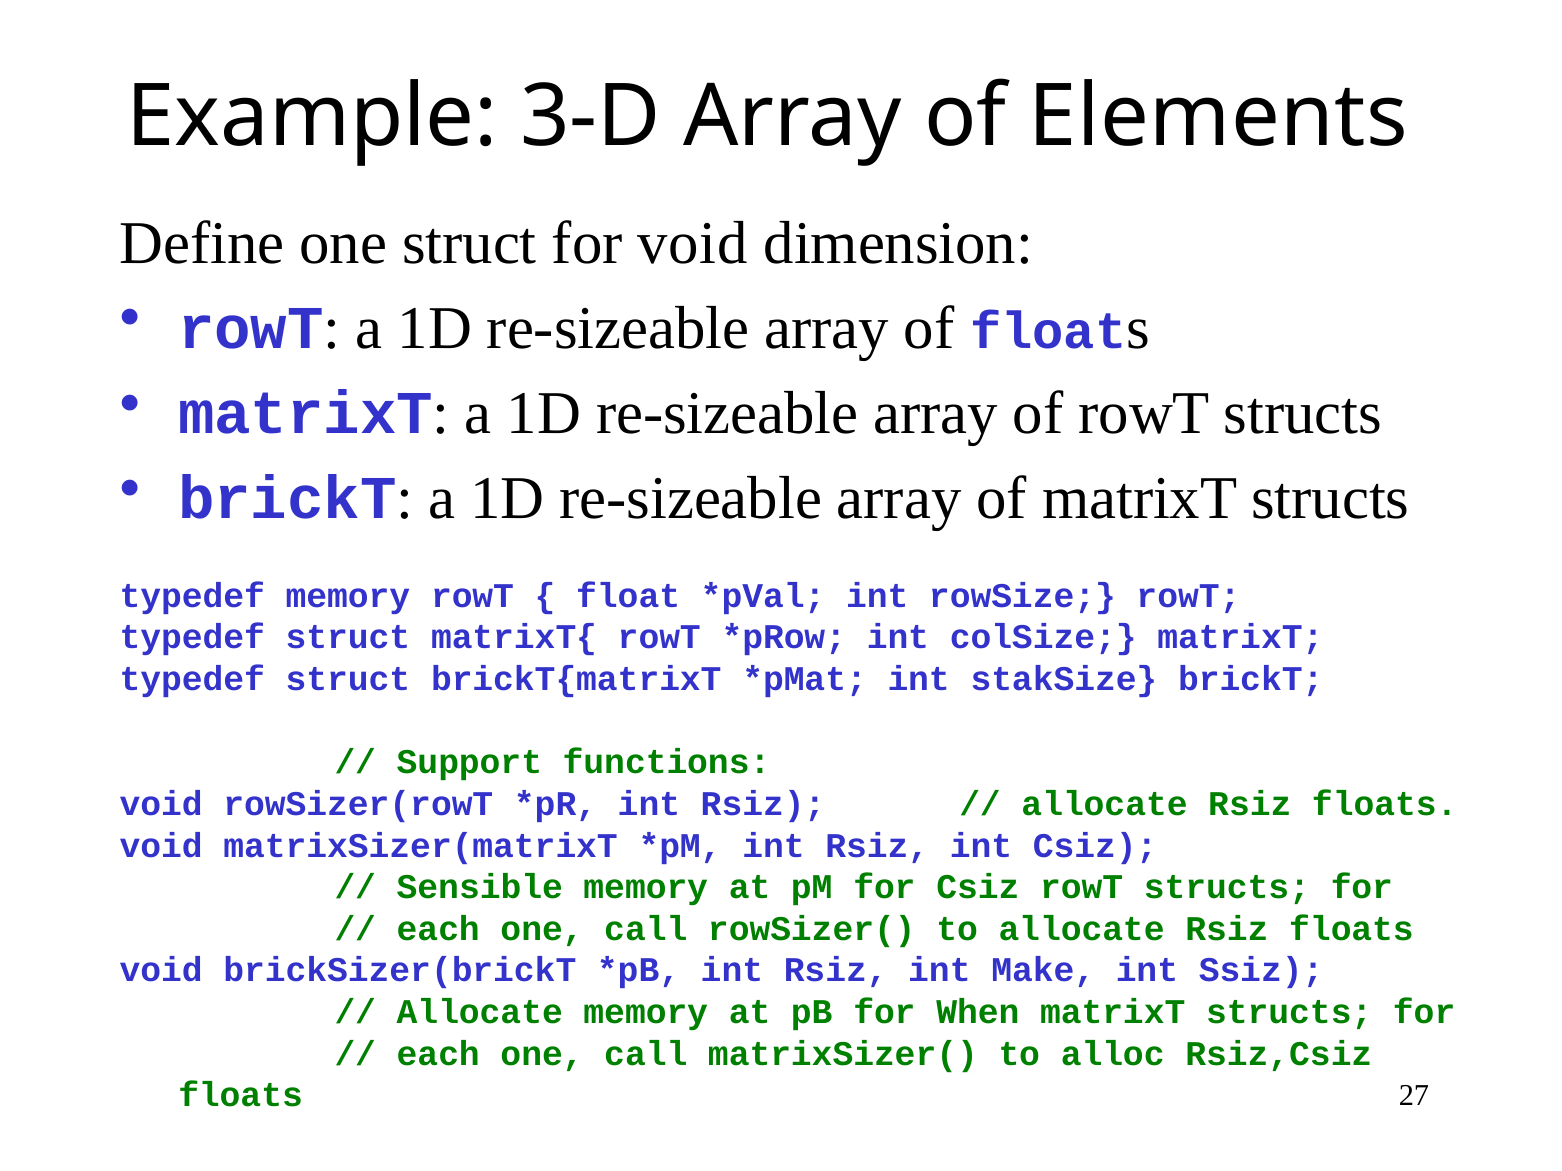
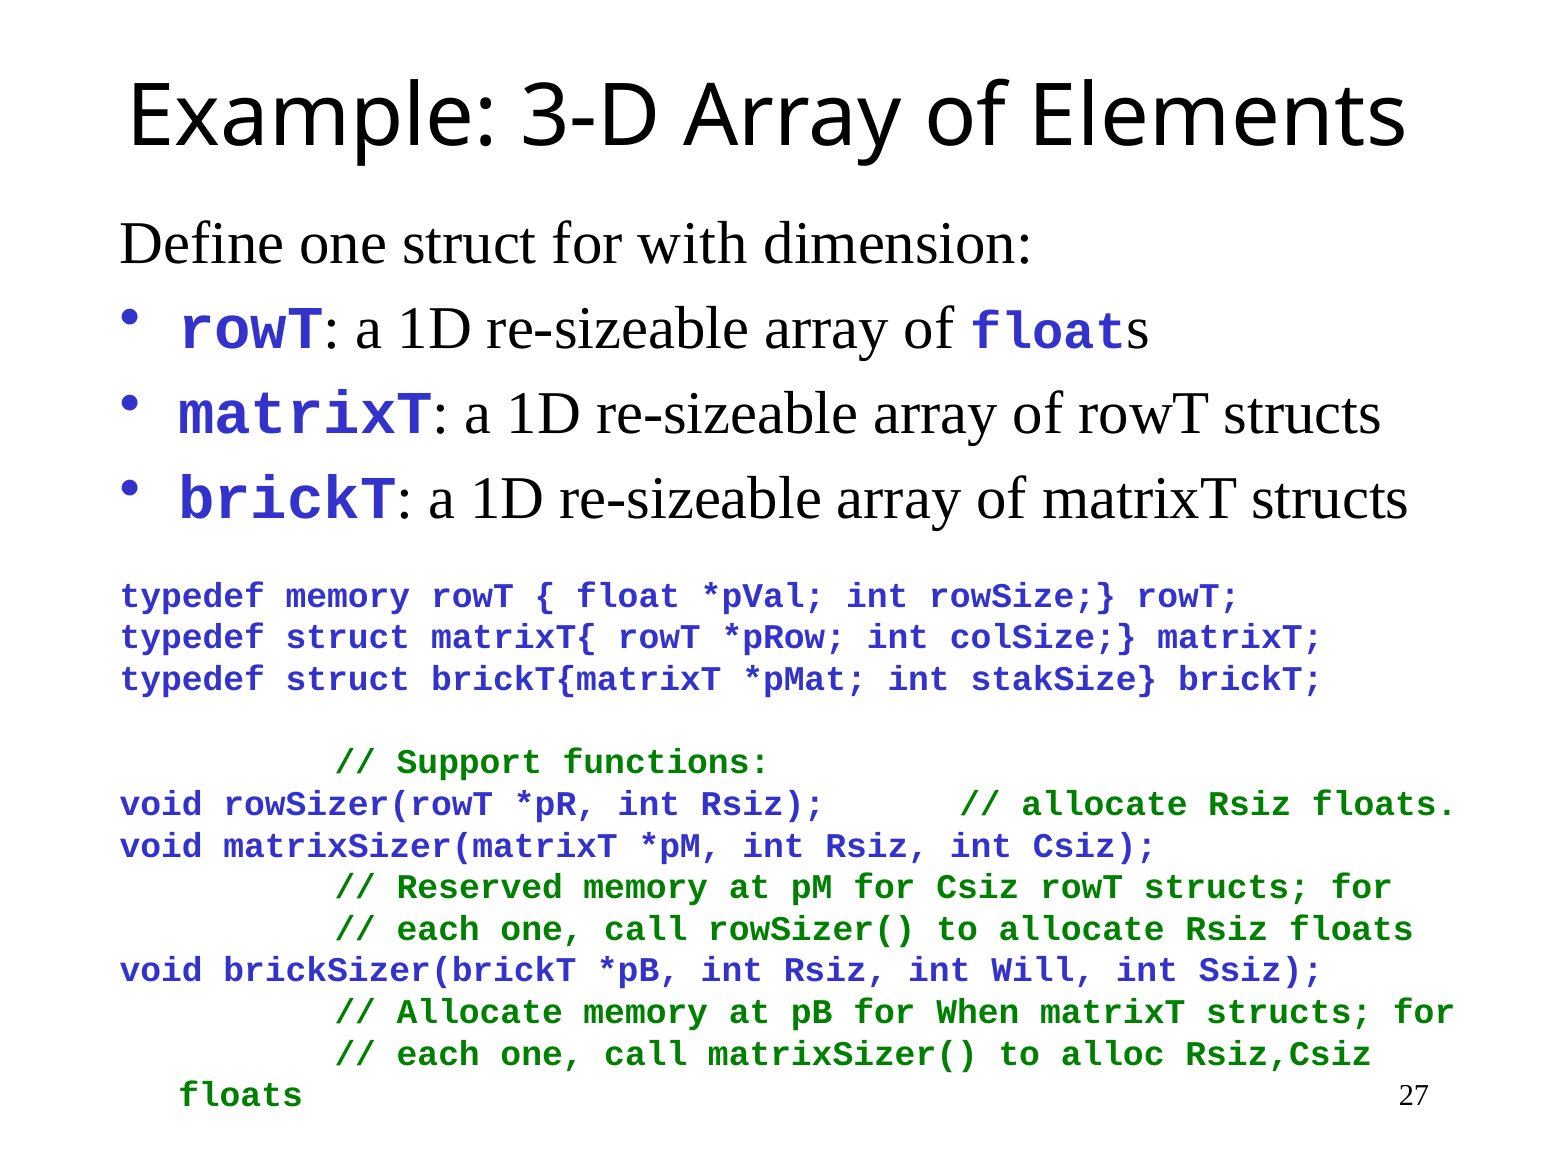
for void: void -> with
Sensible: Sensible -> Reserved
Make: Make -> Will
